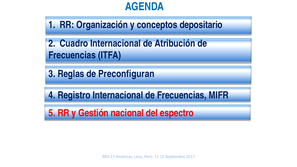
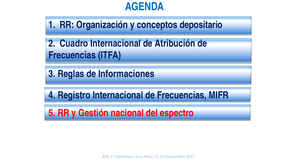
Preconfiguran: Preconfiguran -> Informaciones
